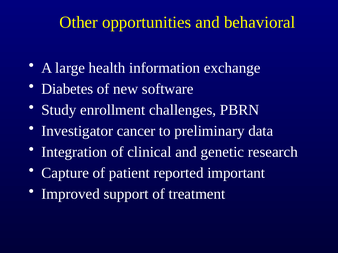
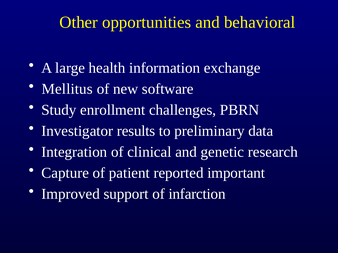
Diabetes: Diabetes -> Mellitus
cancer: cancer -> results
treatment: treatment -> infarction
